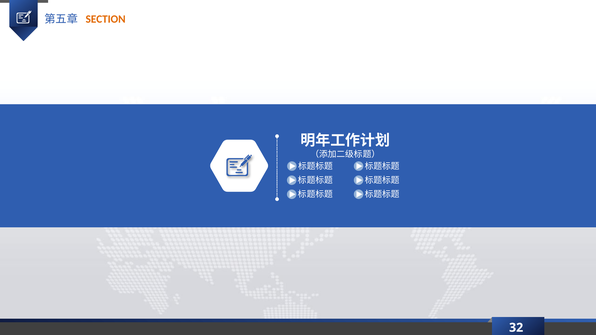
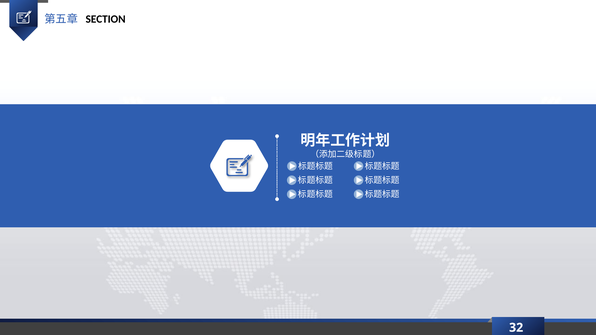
SECTION colour: orange -> black
